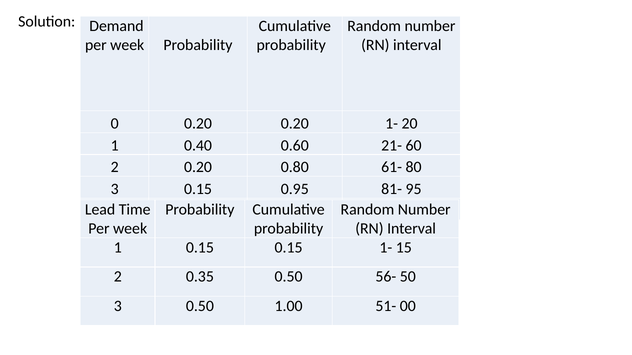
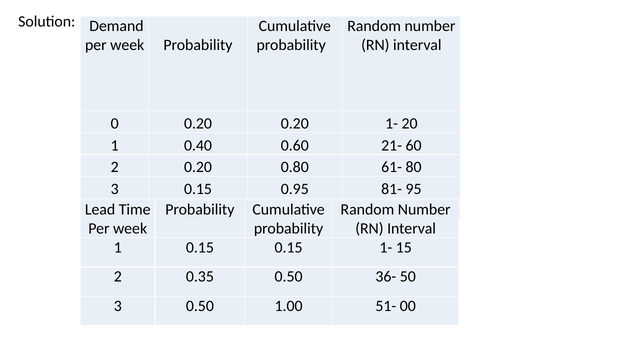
56-: 56- -> 36-
